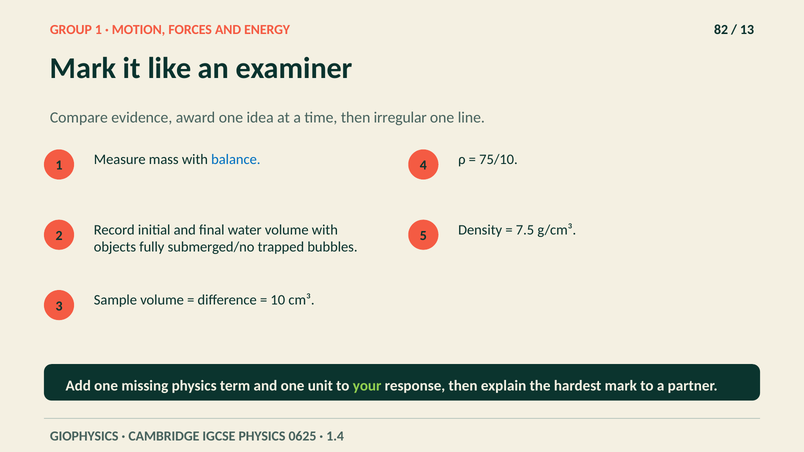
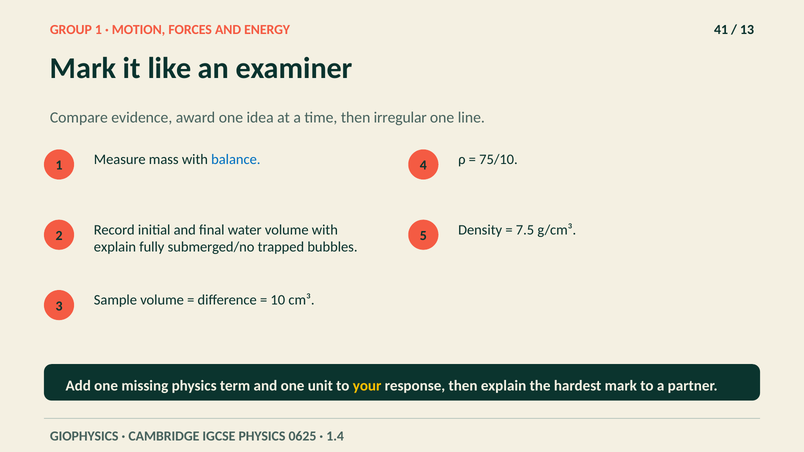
82: 82 -> 41
objects at (115, 247): objects -> explain
your colour: light green -> yellow
